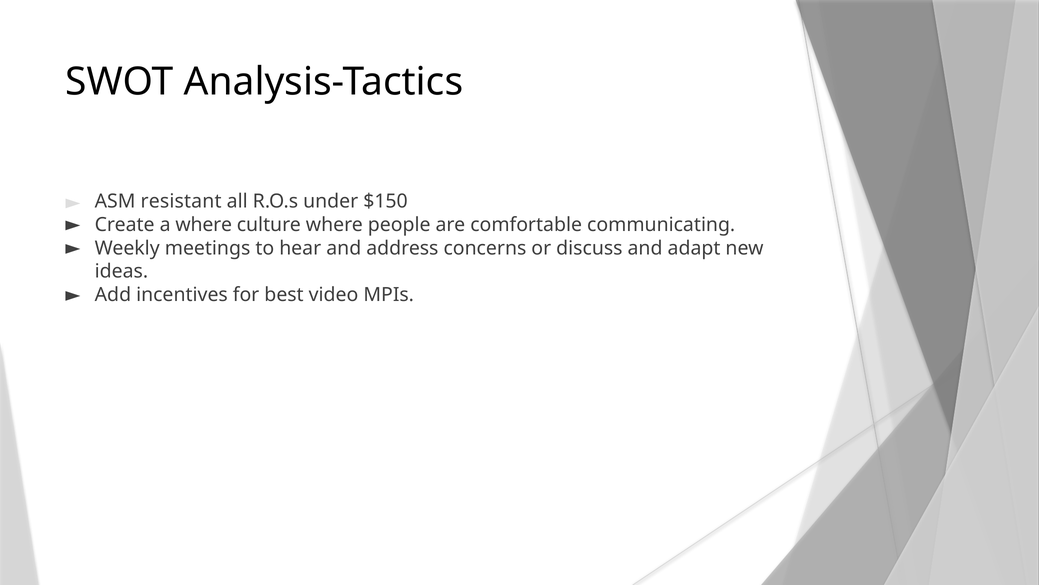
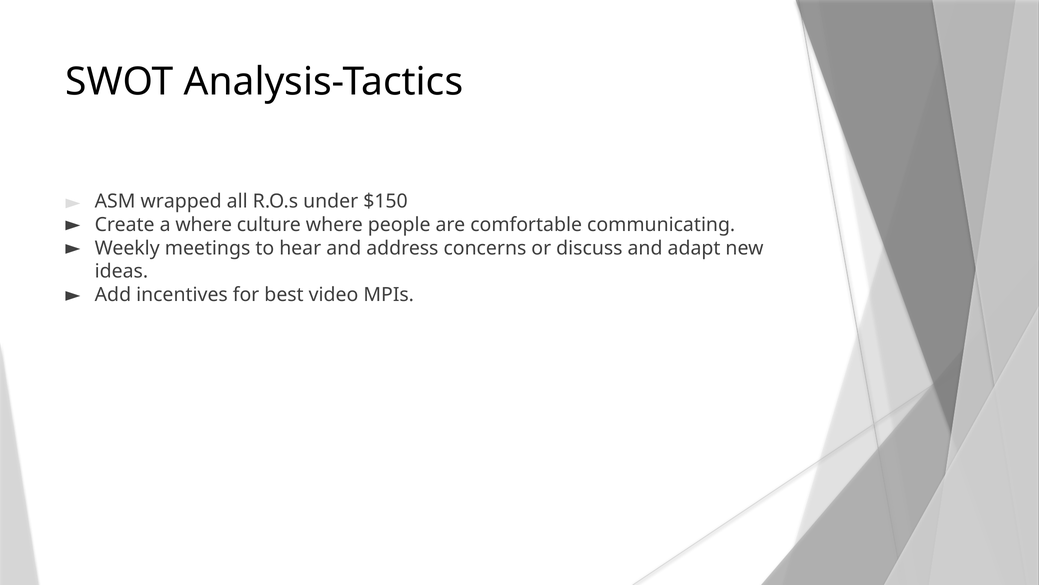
resistant: resistant -> wrapped
